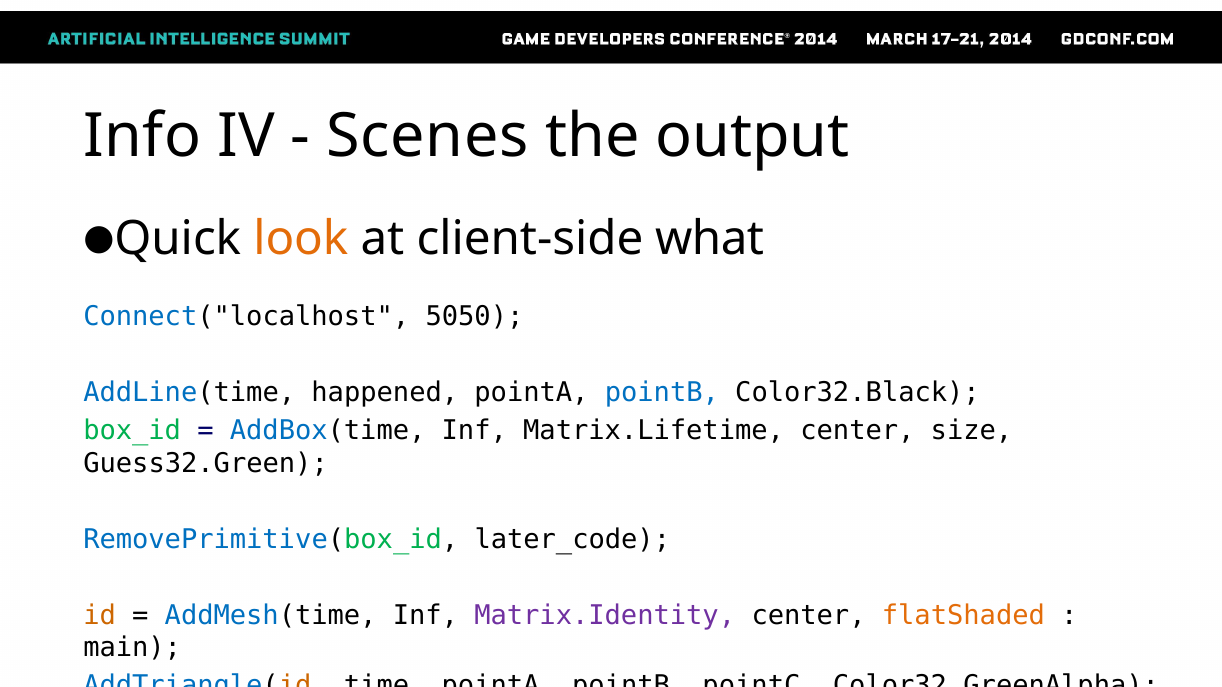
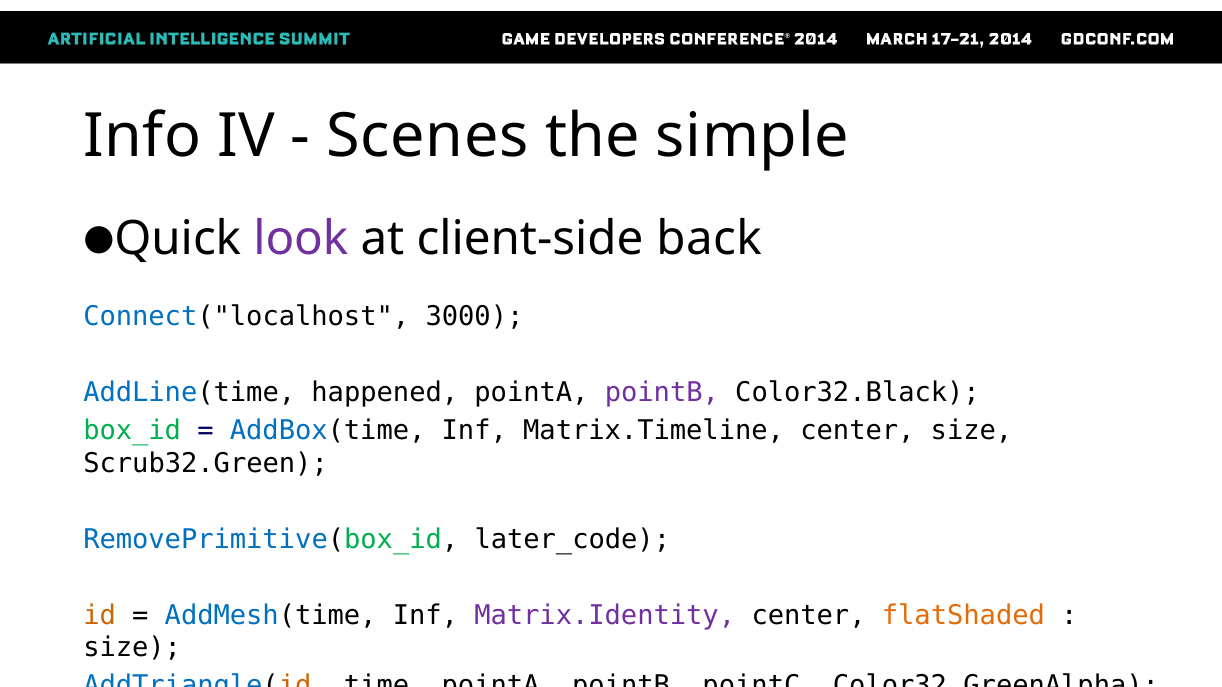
output: output -> simple
look colour: orange -> purple
what: what -> back
5050: 5050 -> 3000
pointB at (662, 393) colour: blue -> purple
Matrix.Lifetime: Matrix.Lifetime -> Matrix.Timeline
Guess32.Green: Guess32.Green -> Scrub32.Green
main at (132, 648): main -> size
